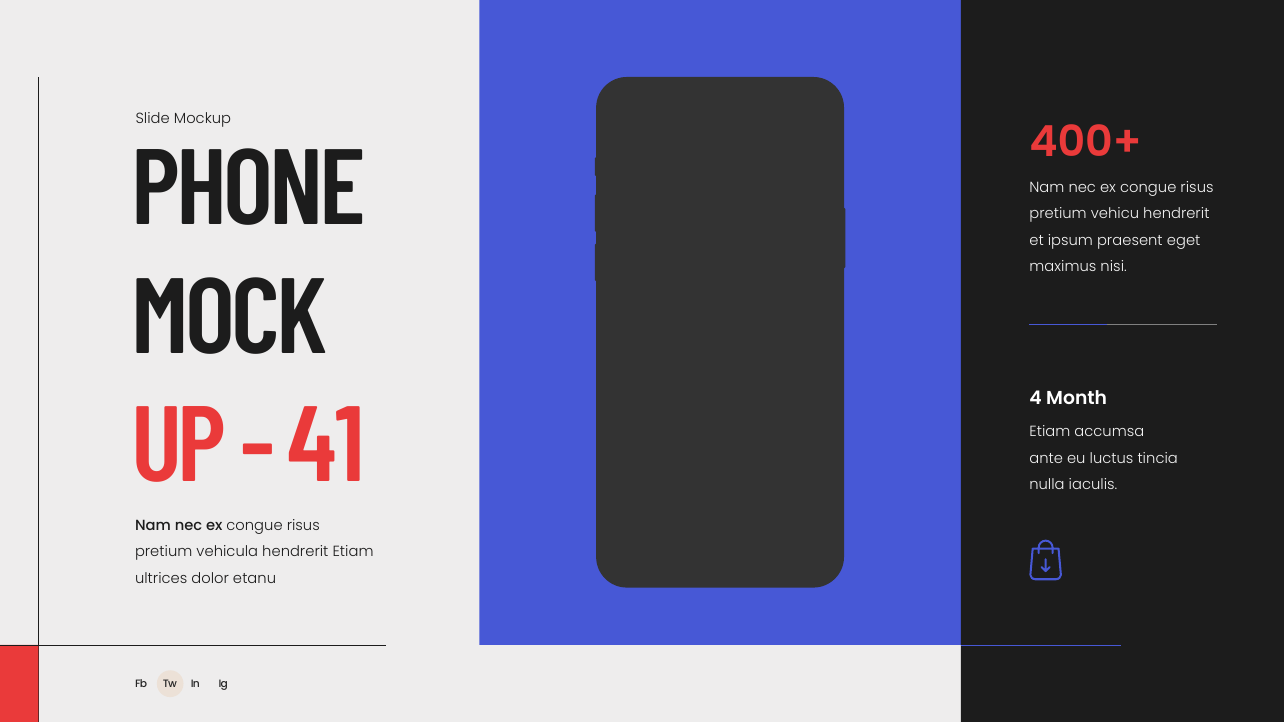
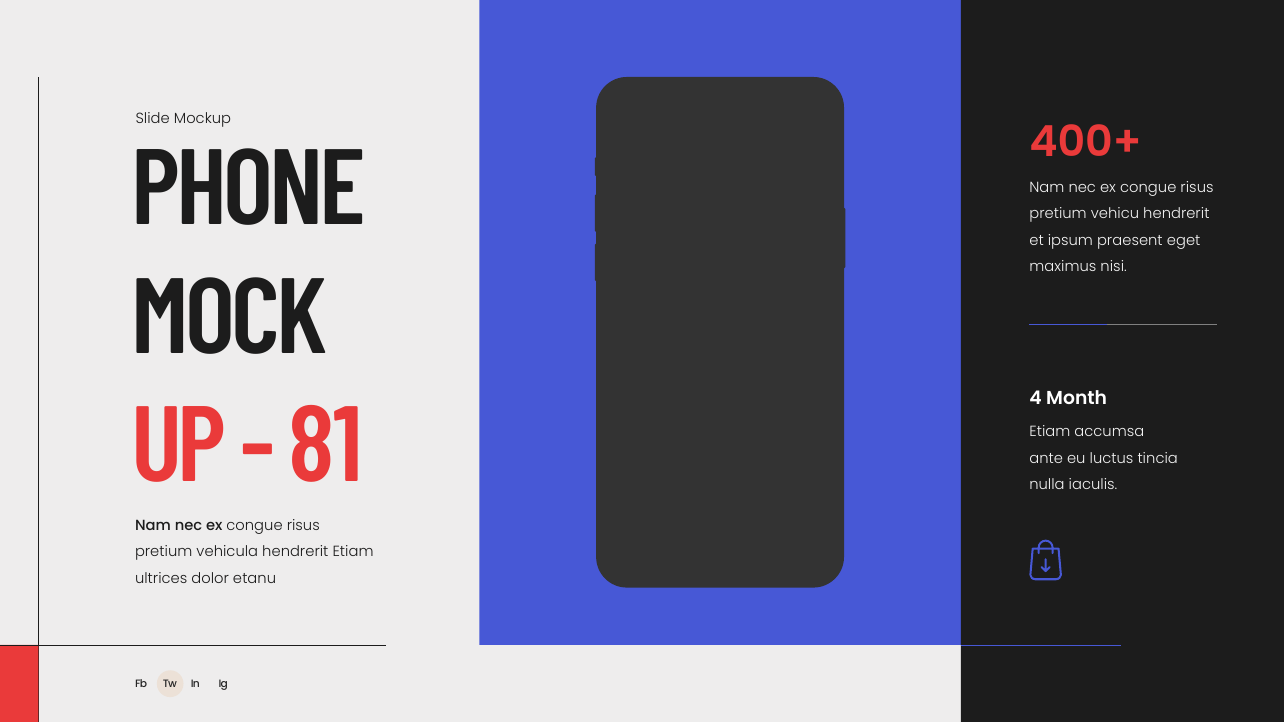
41: 41 -> 81
